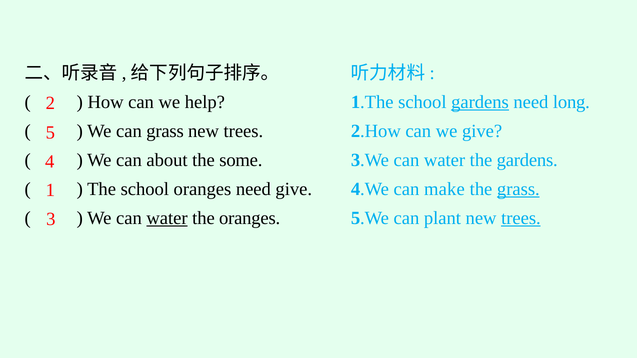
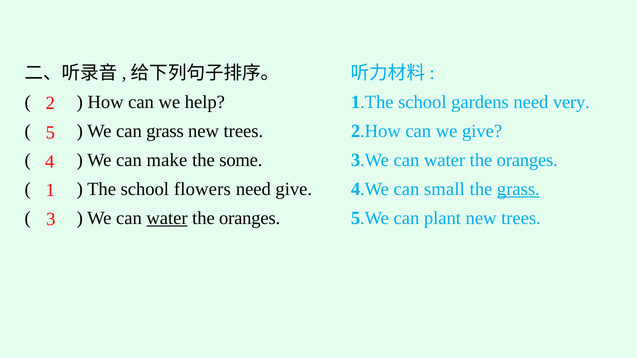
gardens at (480, 102) underline: present -> none
long: long -> very
about: about -> make
gardens at (527, 160): gardens -> oranges
school oranges: oranges -> flowers
make: make -> small
trees at (521, 218) underline: present -> none
